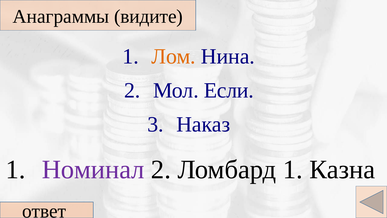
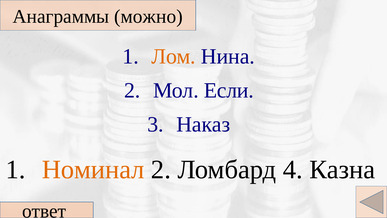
видите: видите -> можно
Номинал colour: purple -> orange
Ломбард 1: 1 -> 4
